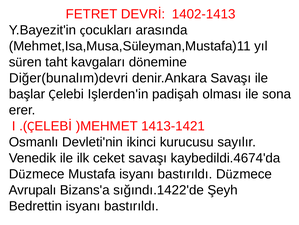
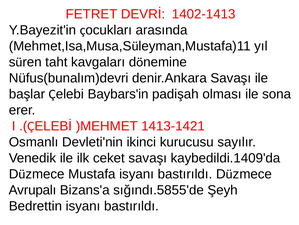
Diğer(bunalım)devri: Diğer(bunalım)devri -> Nüfus(bunalım)devri
Işlerden'in: Işlerden'in -> Baybars'in
kaybedildi.4674'da: kaybedildi.4674'da -> kaybedildi.1409'da
sığındı.1422'de: sığındı.1422'de -> sığındı.5855'de
